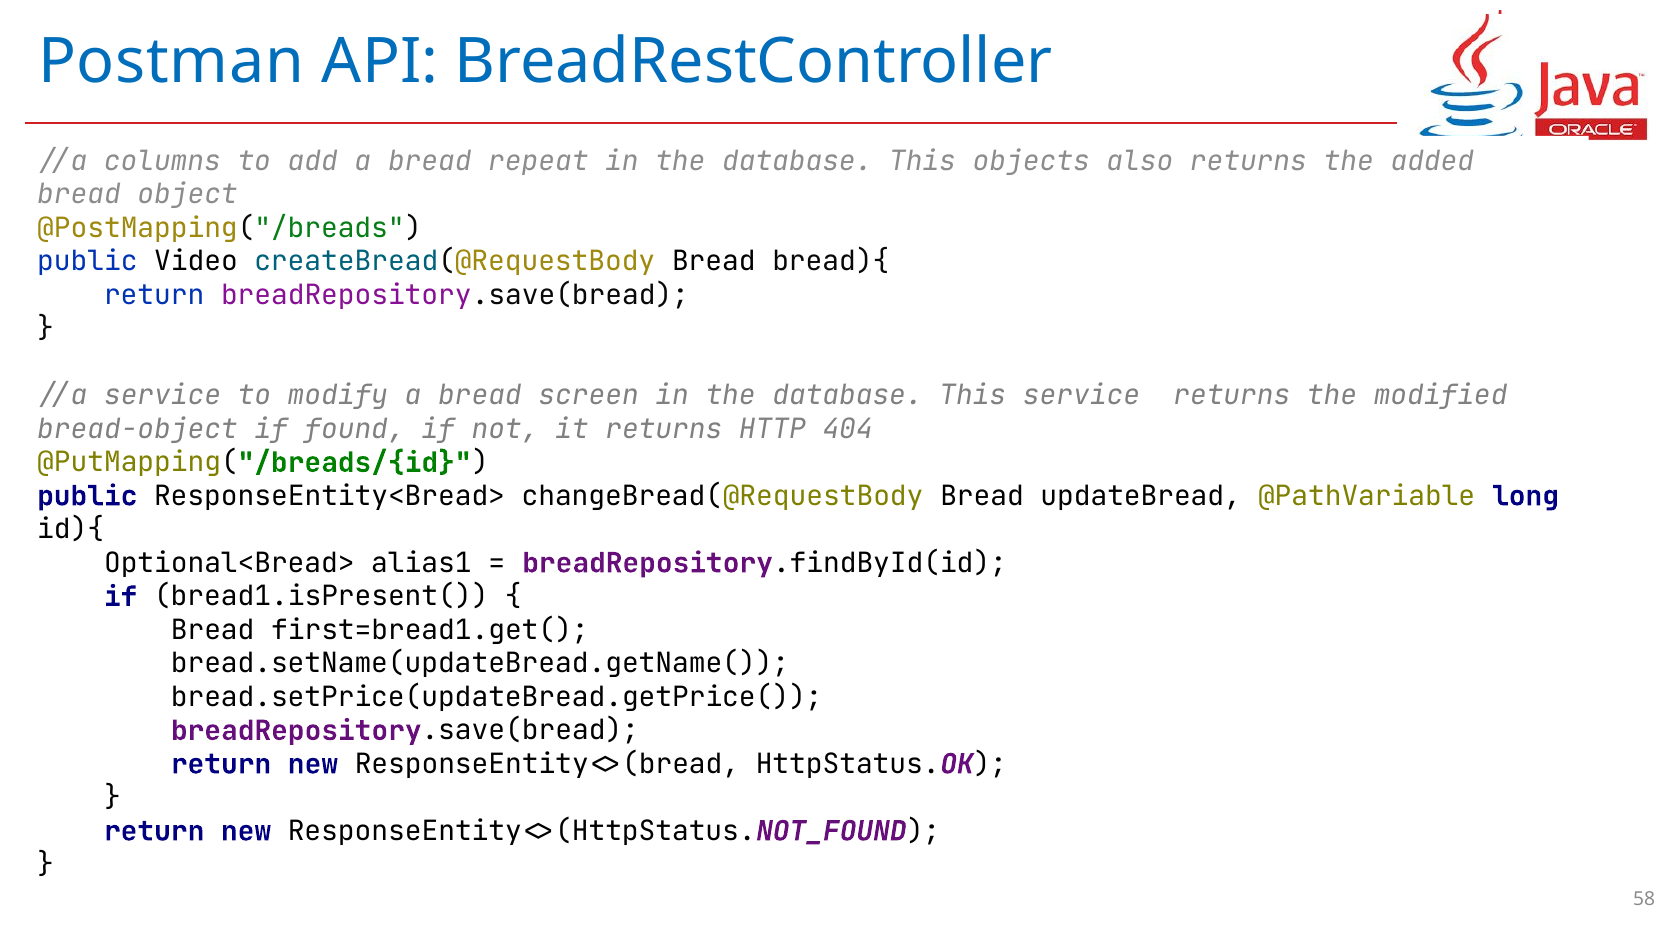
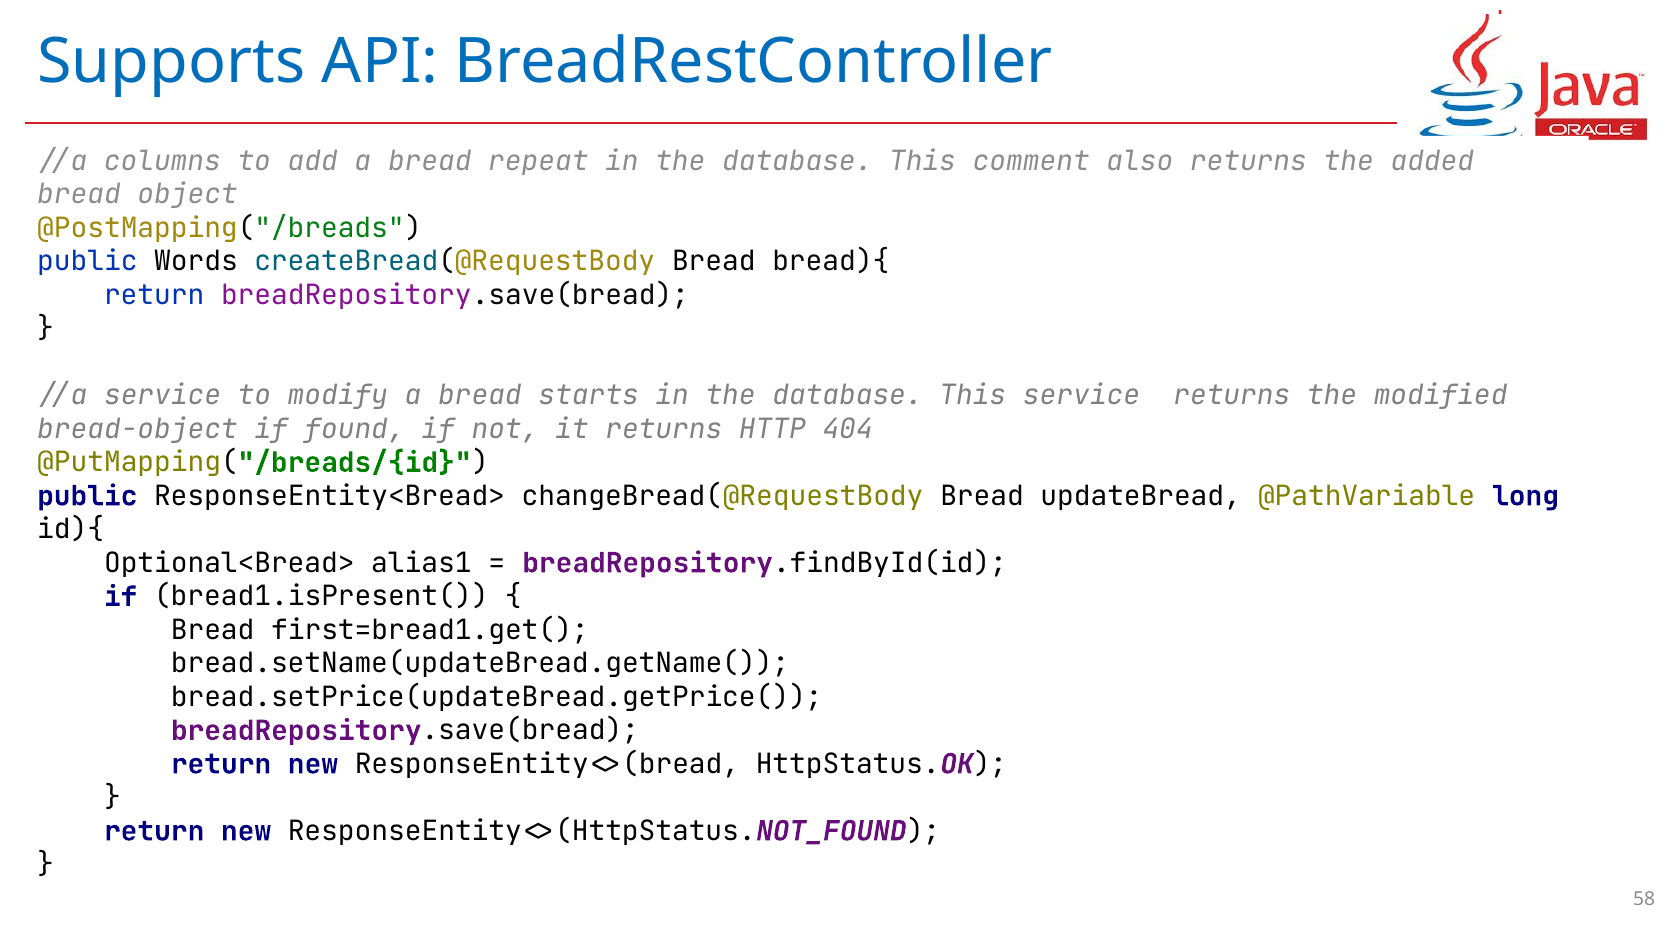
Postman: Postman -> Supports
objects: objects -> comment
Video: Video -> Words
screen: screen -> starts
